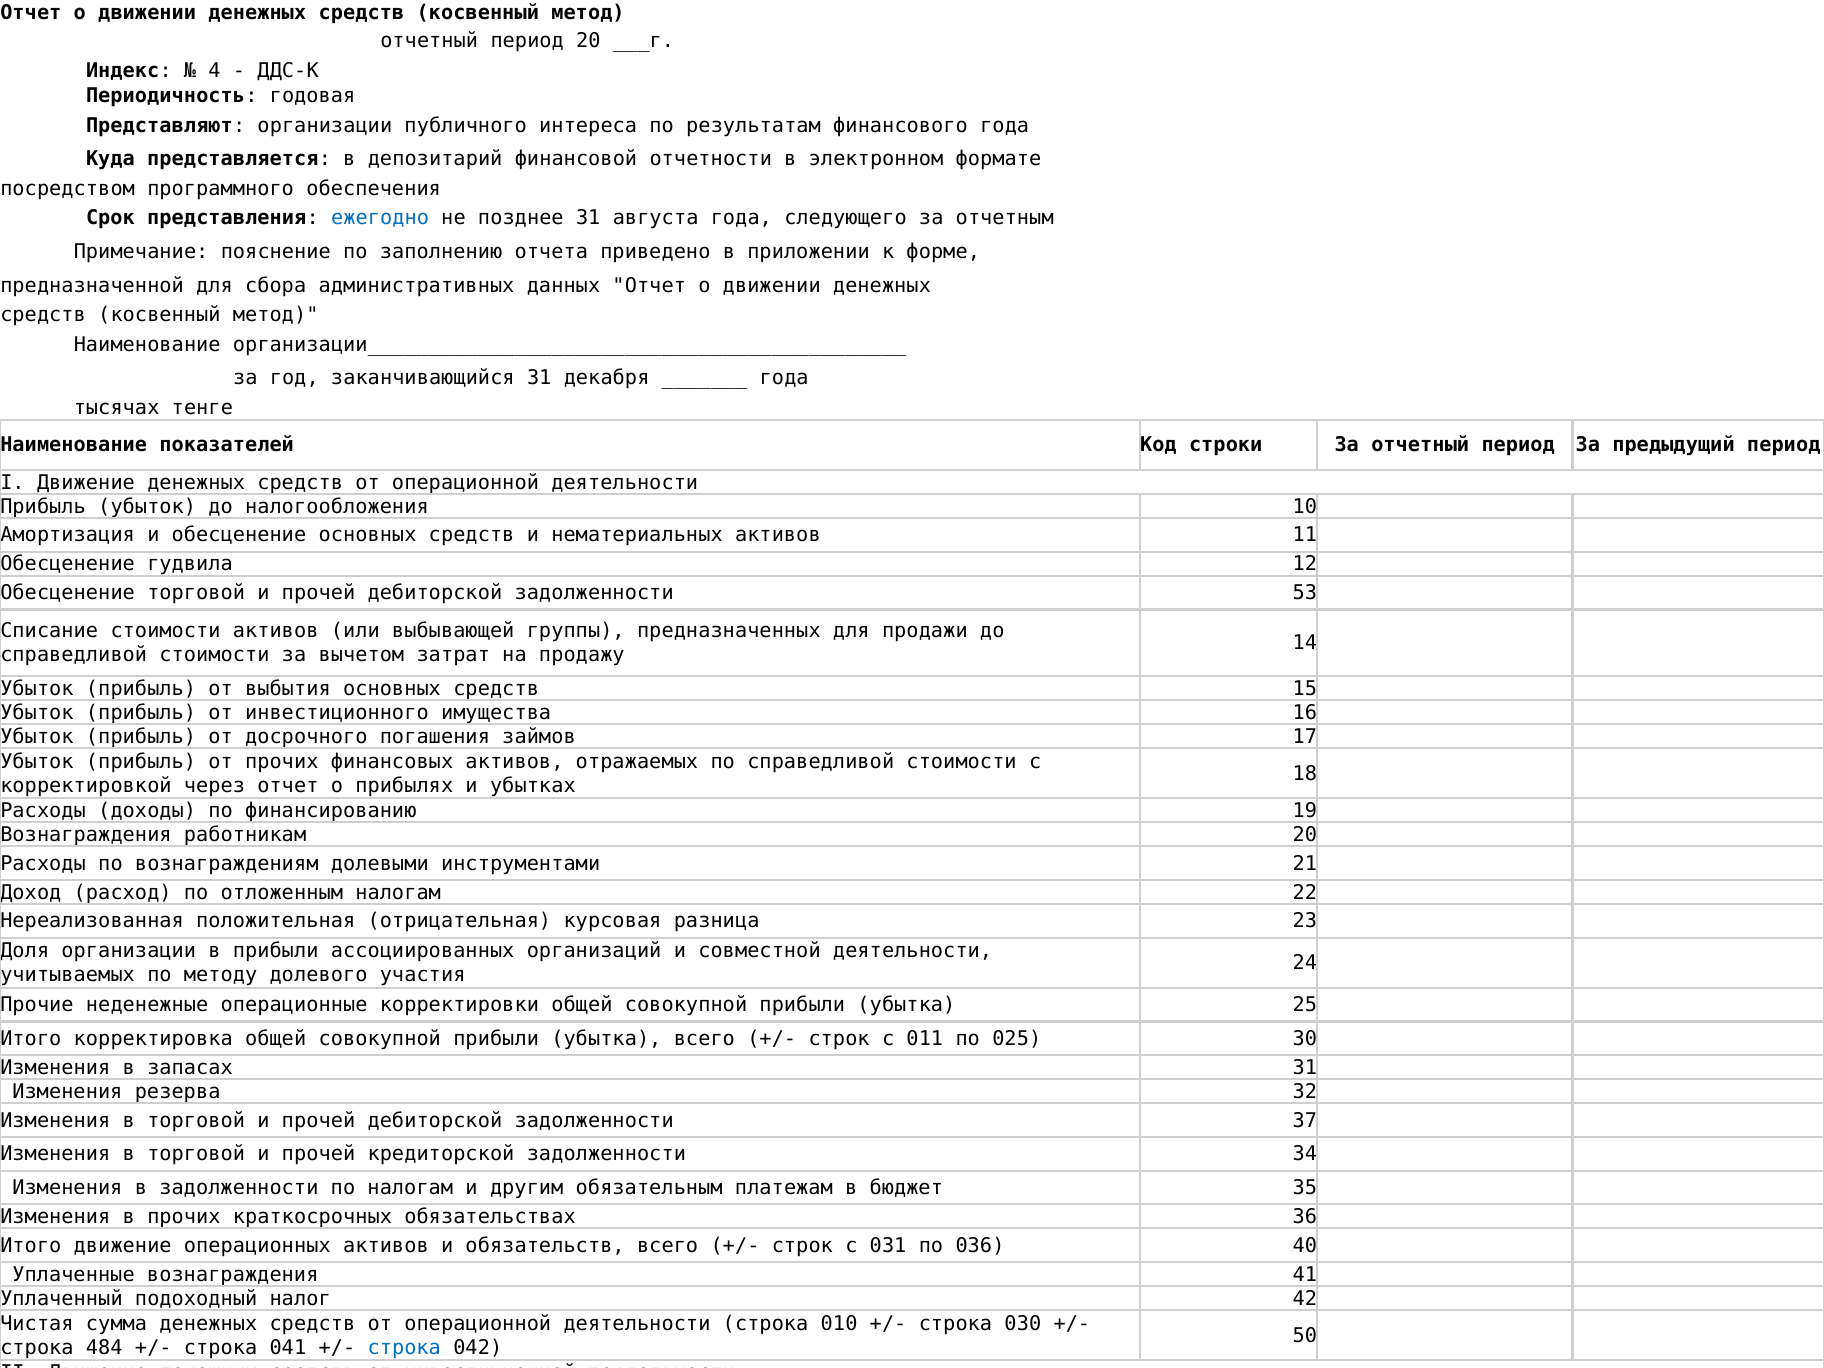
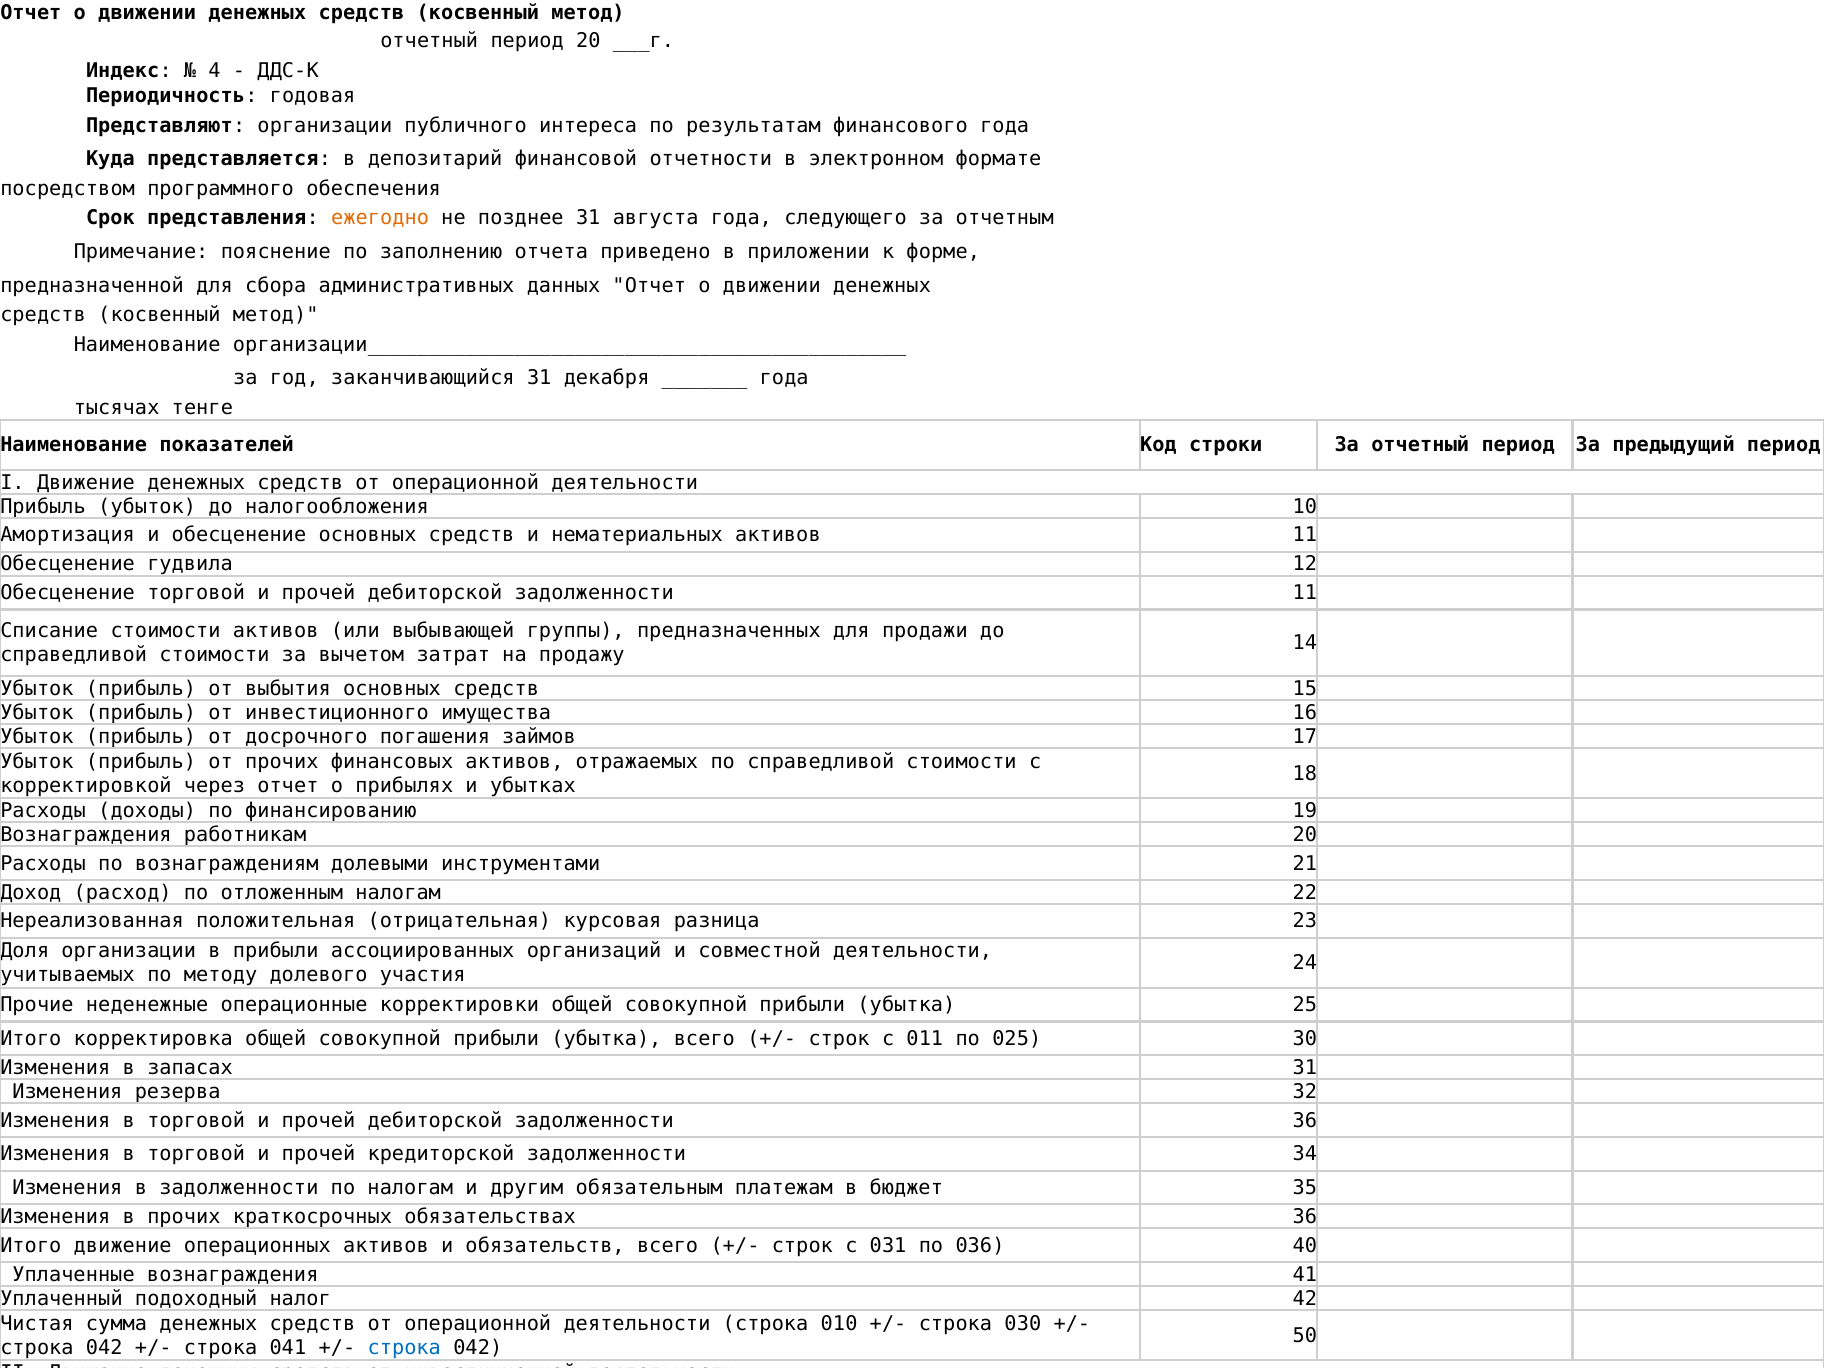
ежегодно colour: blue -> orange
задолженности 53: 53 -> 11
задолженности 37: 37 -> 36
484 at (104, 1347): 484 -> 042
